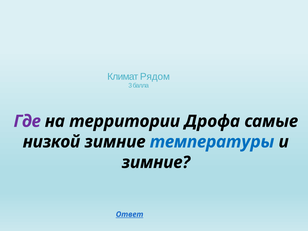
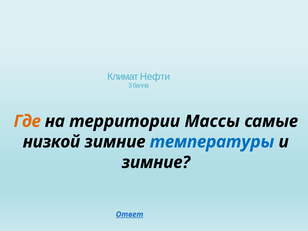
Рядом: Рядом -> Нефти
Где colour: purple -> orange
Дрофа: Дрофа -> Массы
